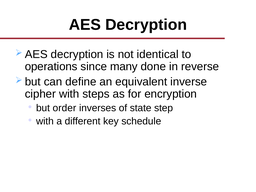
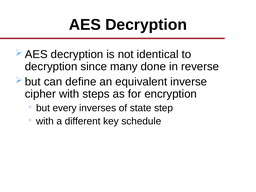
operations at (51, 67): operations -> decryption
order: order -> every
